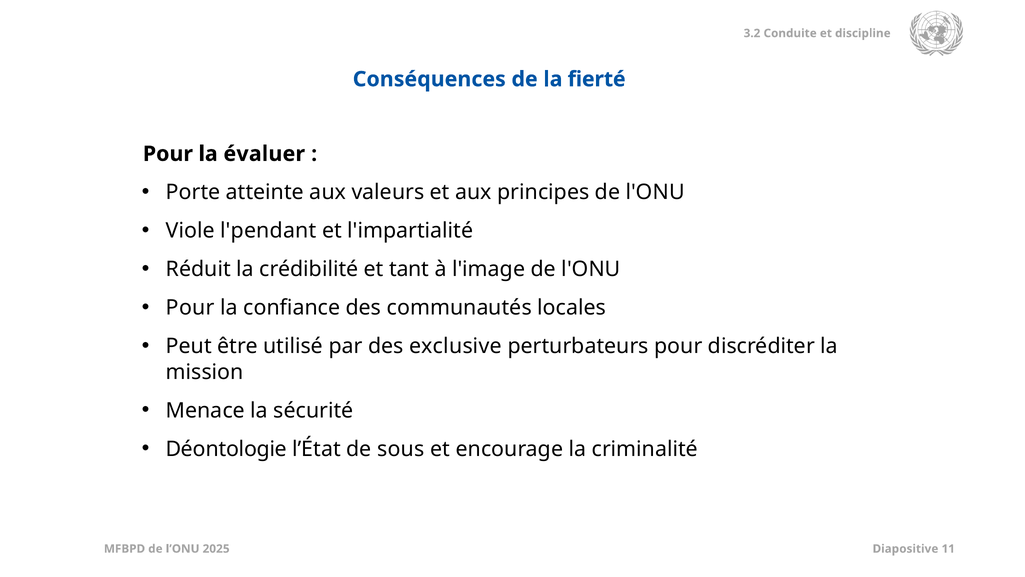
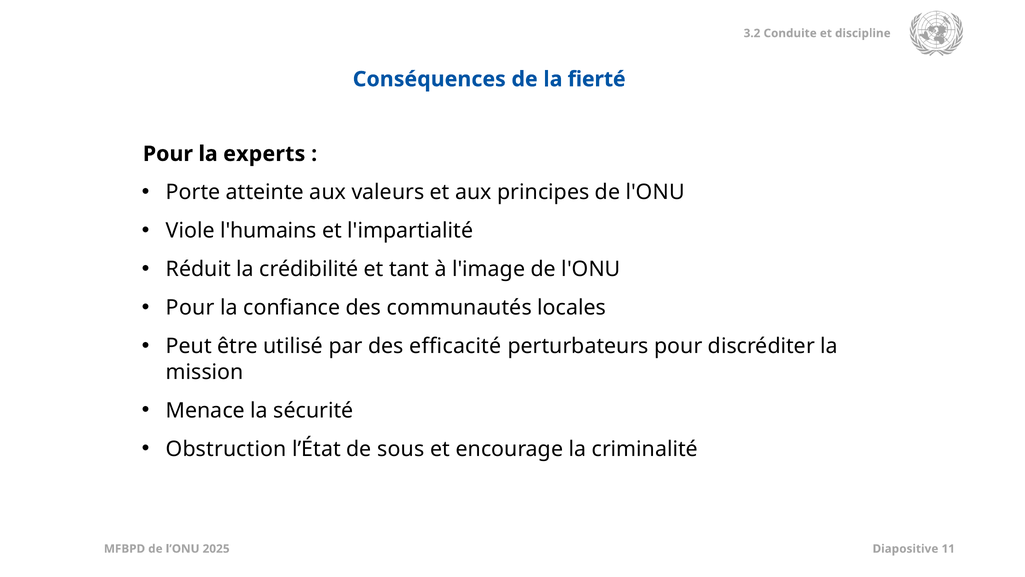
évaluer: évaluer -> experts
l'pendant: l'pendant -> l'humains
exclusive: exclusive -> efficacité
Déontologie: Déontologie -> Obstruction
